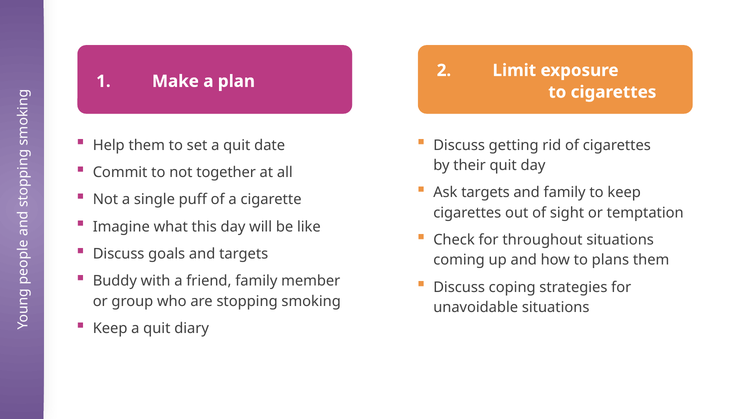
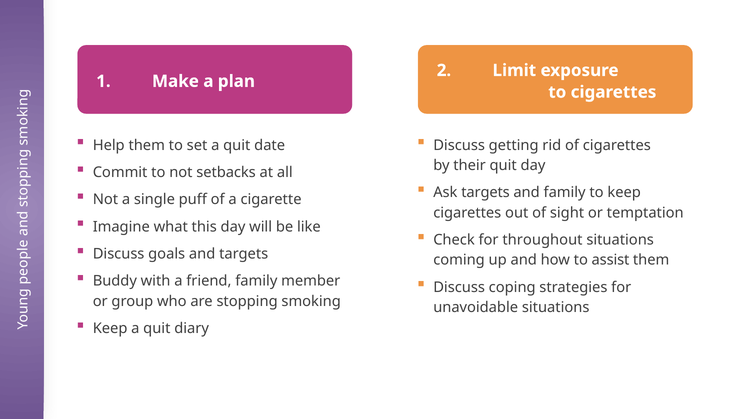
together: together -> setbacks
plans: plans -> assist
